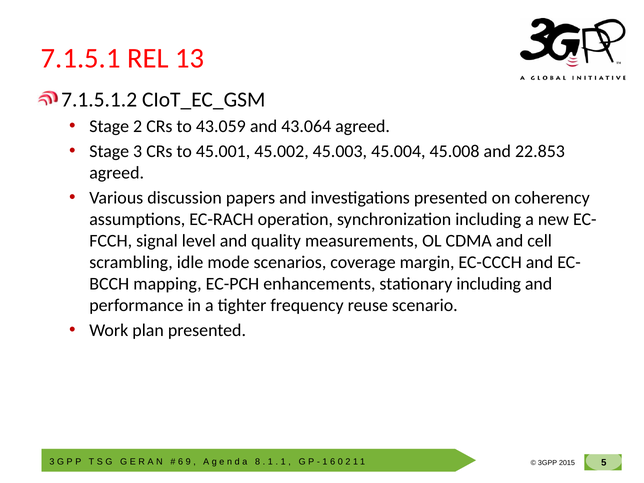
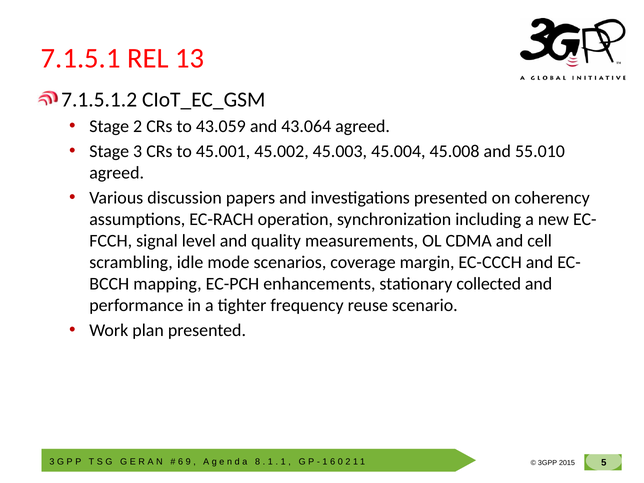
22.853: 22.853 -> 55.010
stationary including: including -> collected
